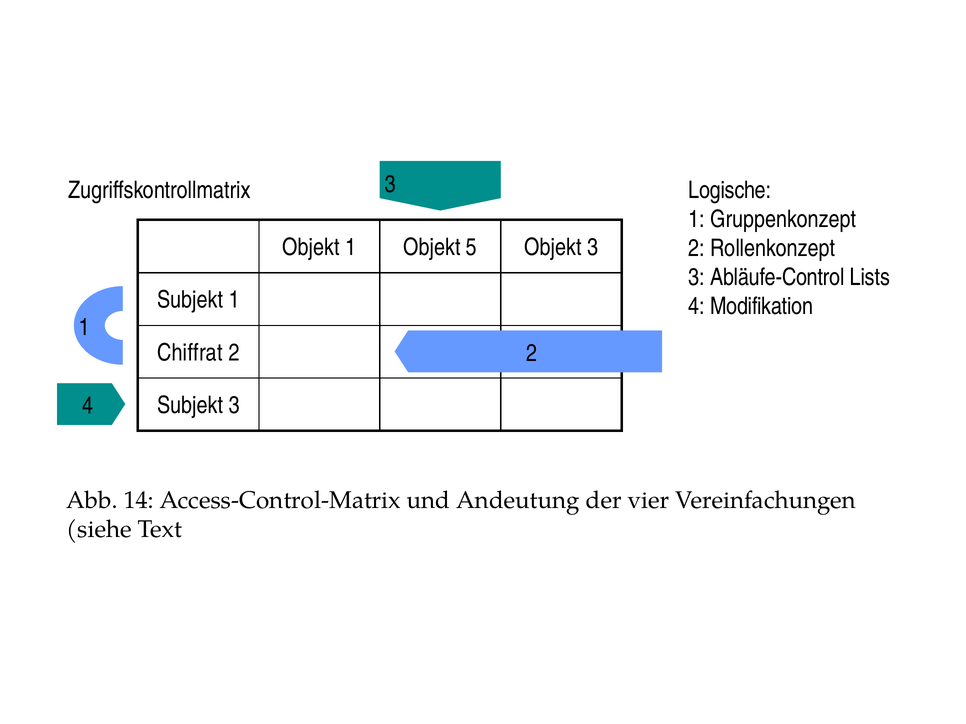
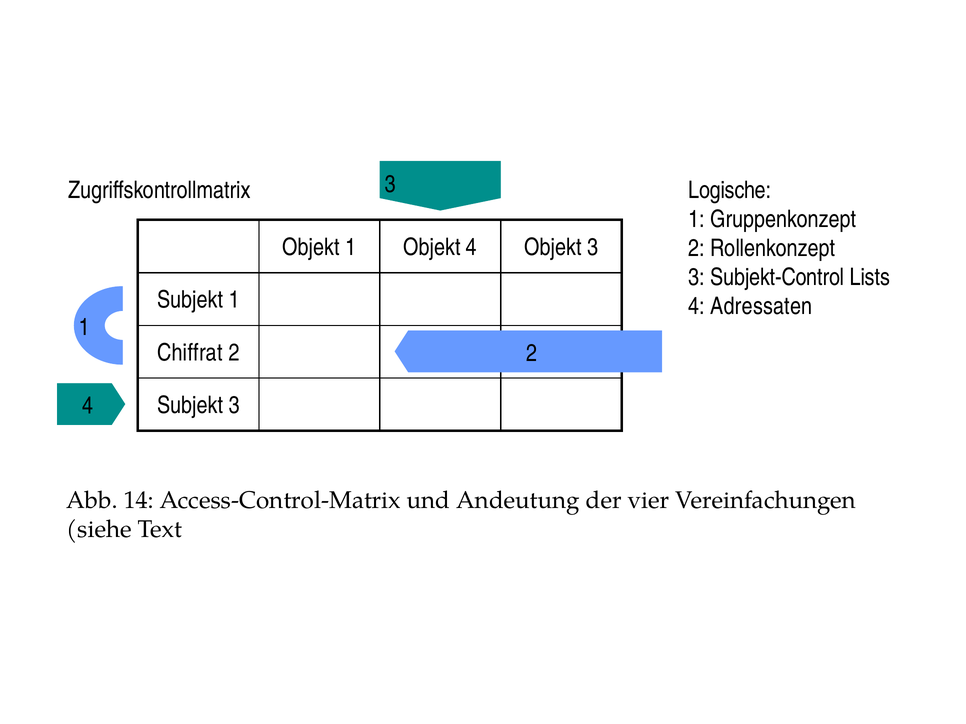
Objekt 5: 5 -> 4
Abläufe-Control: Abläufe-Control -> Subjekt-Control
Modifikation: Modifikation -> Adressaten
